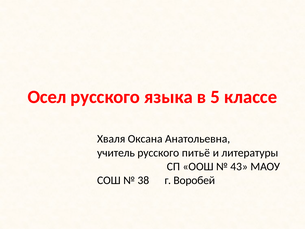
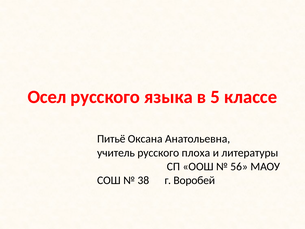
Хваля: Хваля -> Питьё
питьё: питьё -> плоха
43: 43 -> 56
